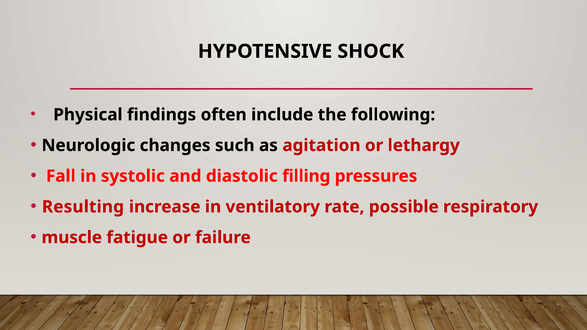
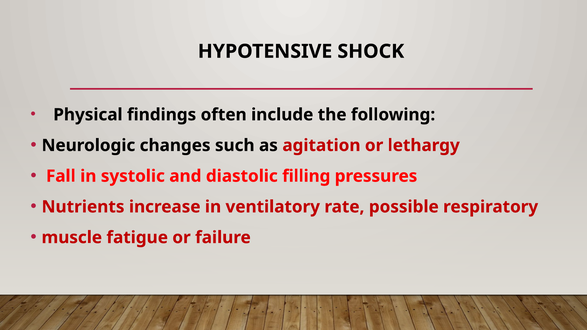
Resulting: Resulting -> Nutrients
